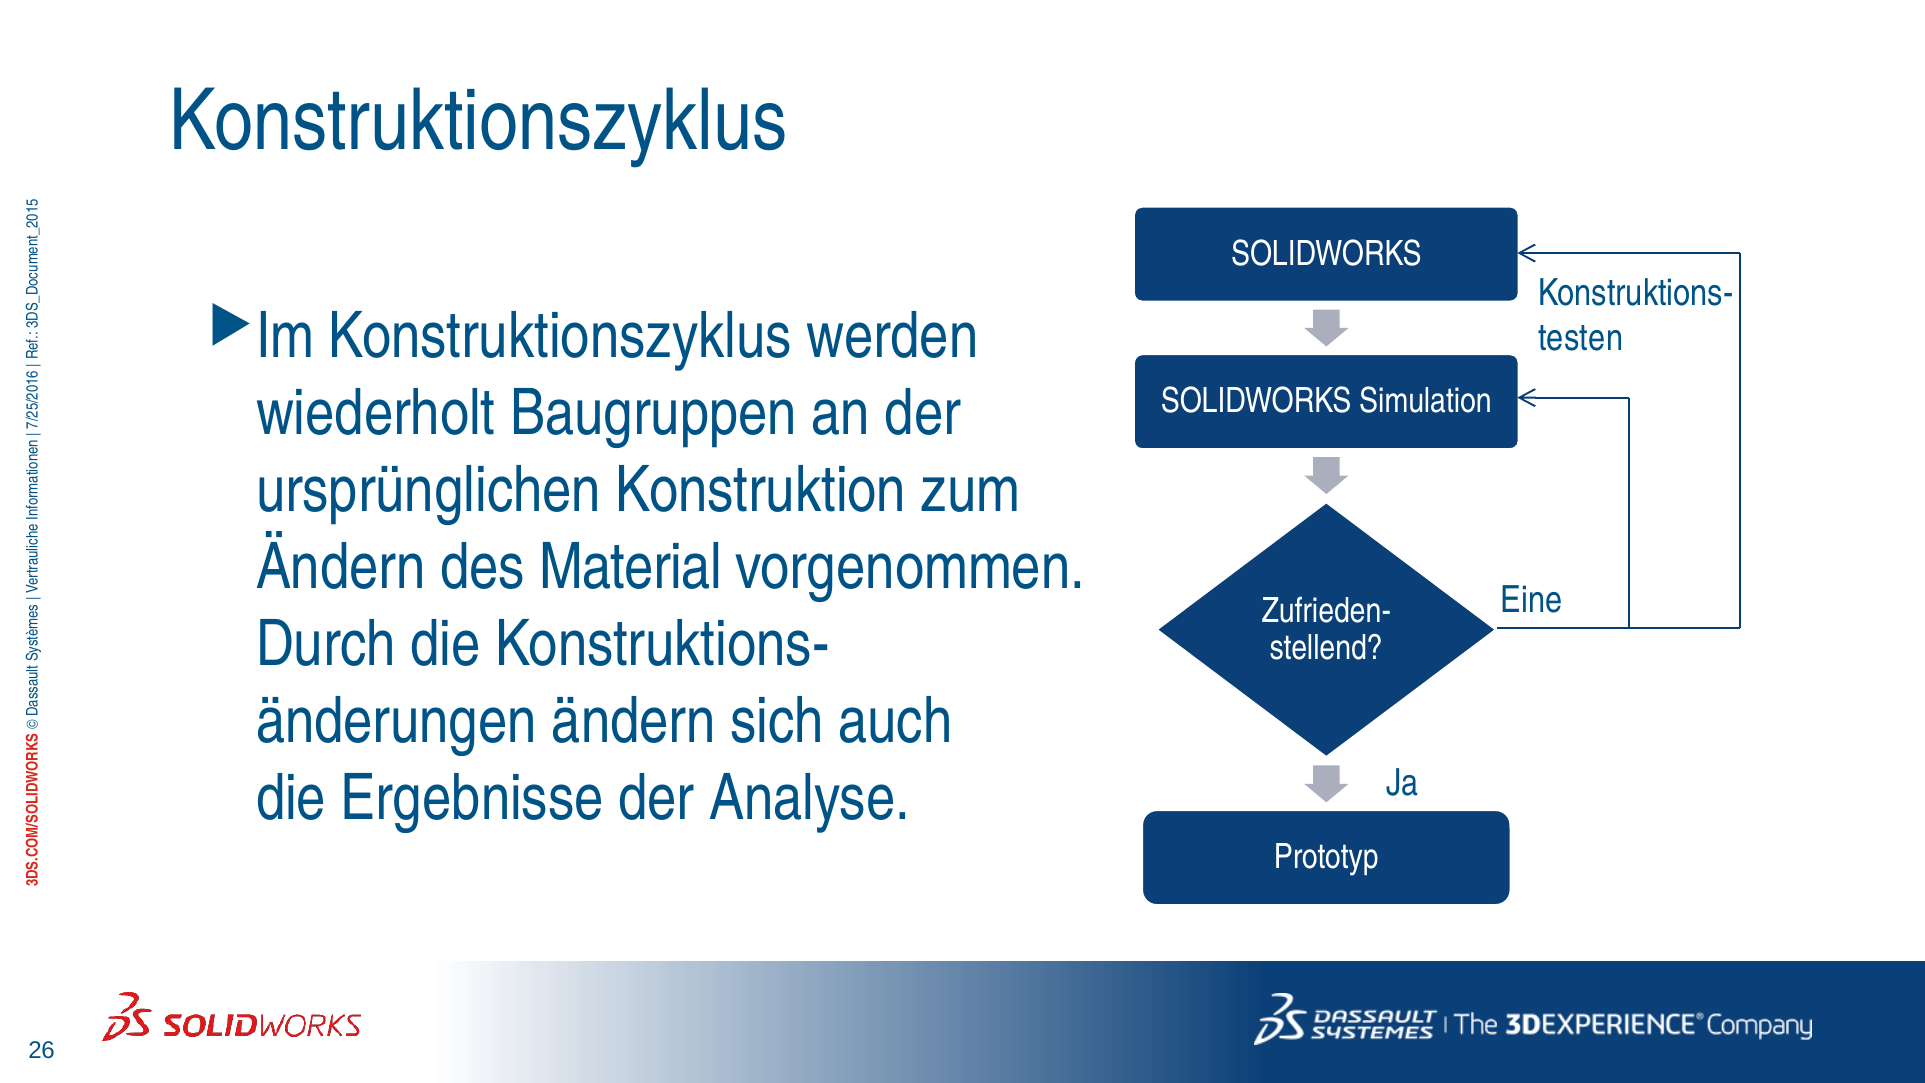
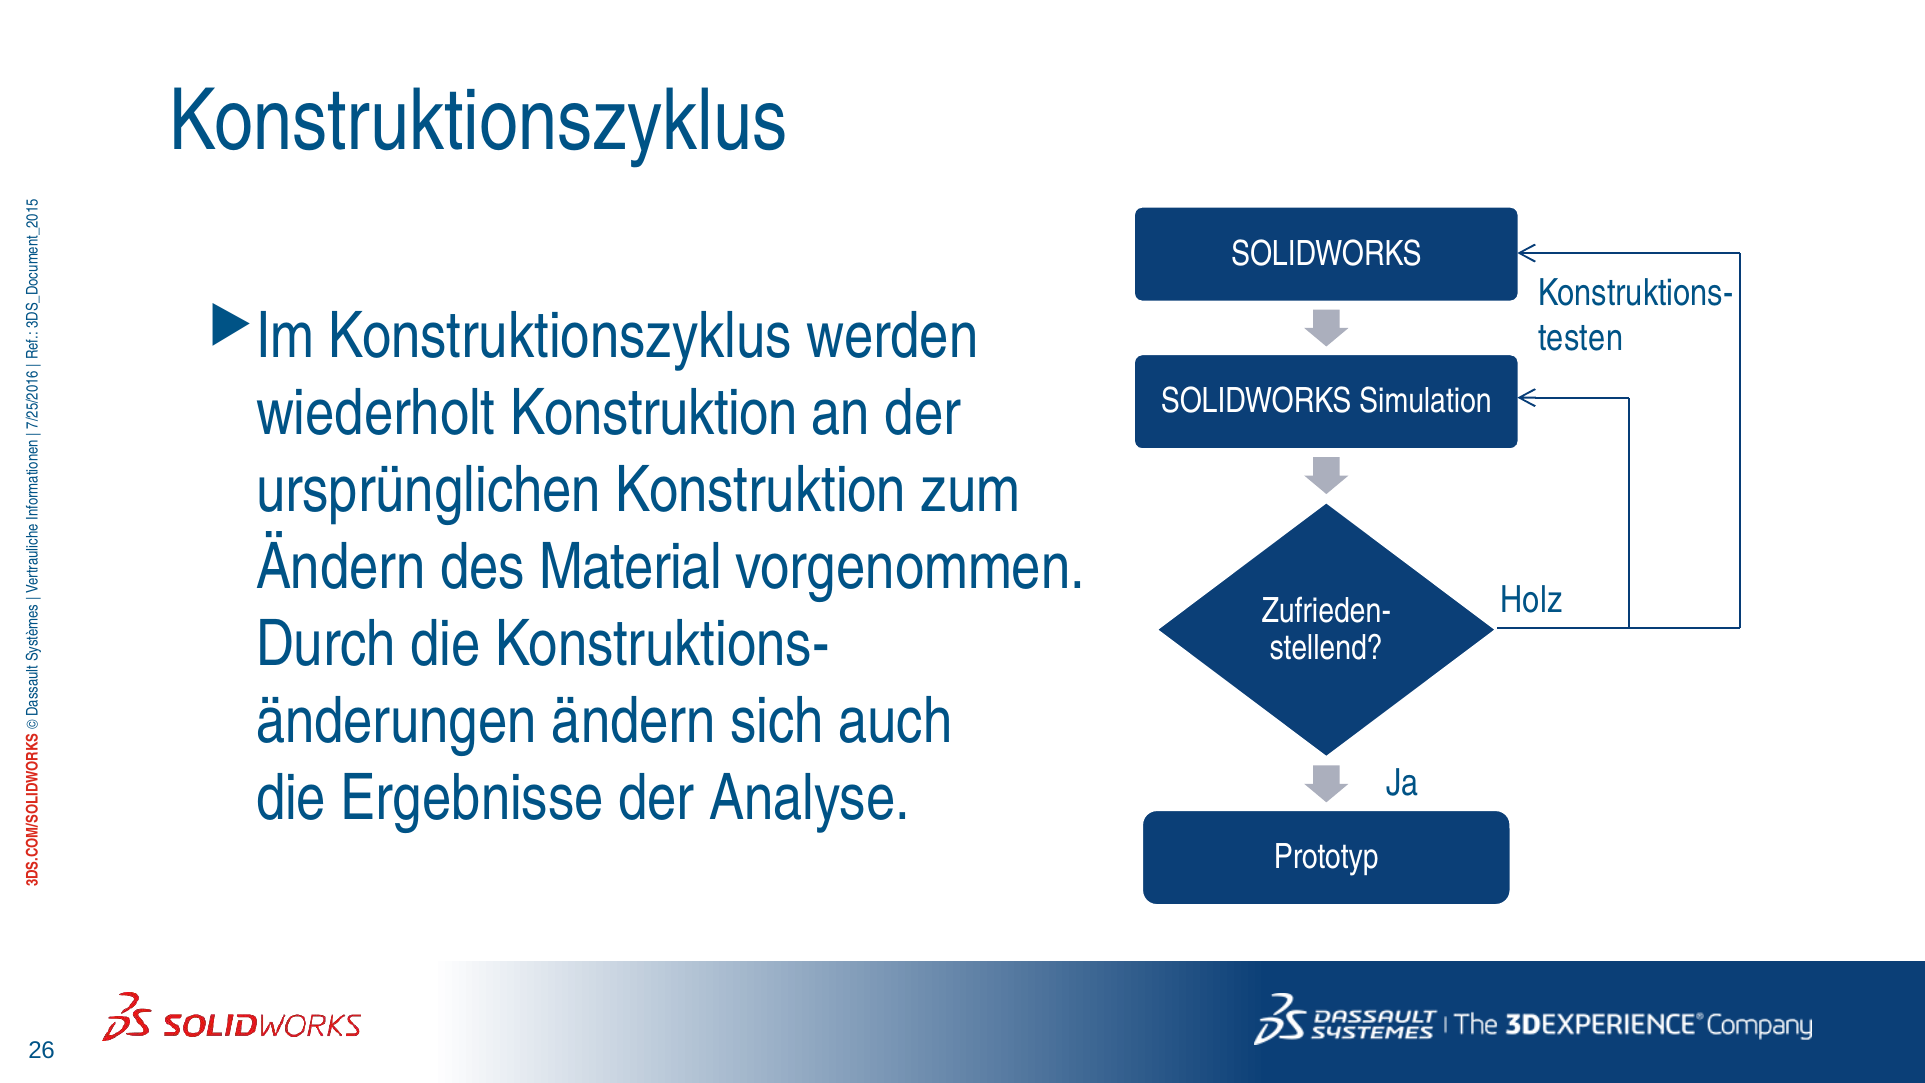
wiederholt Baugruppen: Baugruppen -> Konstruktion
Eine: Eine -> Holz
